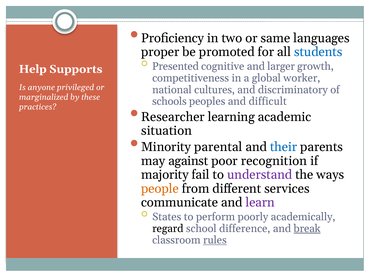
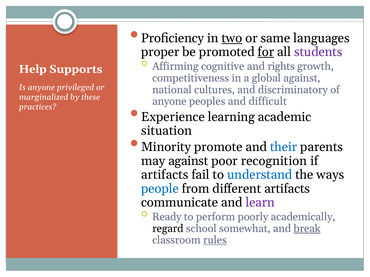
two underline: none -> present
for underline: none -> present
students colour: blue -> purple
Presented: Presented -> Affirming
larger: larger -> rights
global worker: worker -> against
schools at (169, 102): schools -> anyone
Researcher: Researcher -> Experience
parental: parental -> promote
majority at (165, 175): majority -> artifacts
understand colour: purple -> blue
people colour: orange -> blue
different services: services -> artifacts
States: States -> Ready
difference: difference -> somewhat
